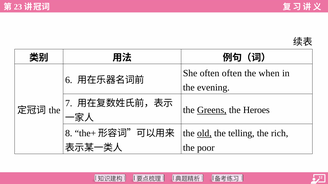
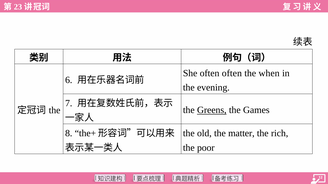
Heroes: Heroes -> Games
old underline: present -> none
telling: telling -> matter
